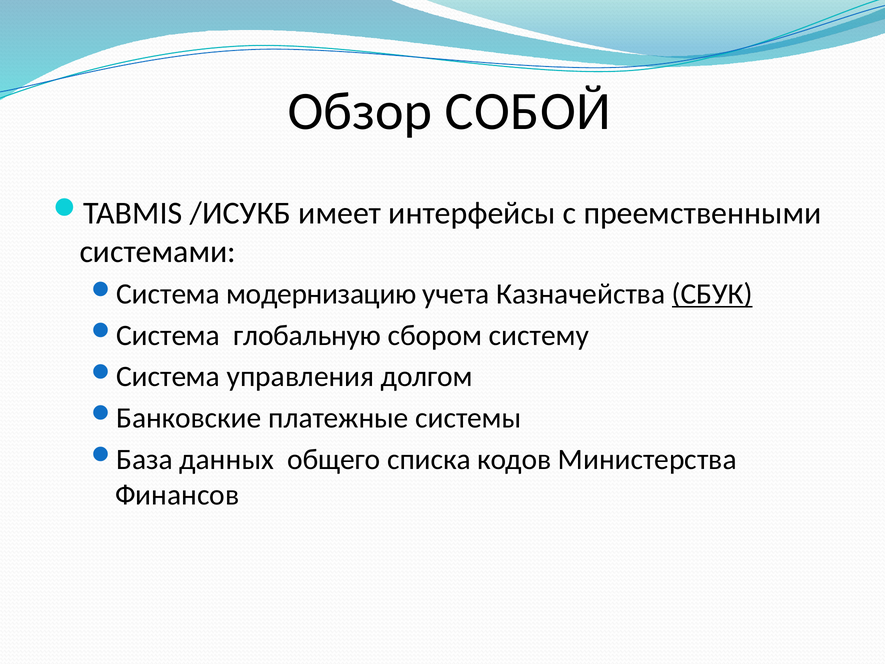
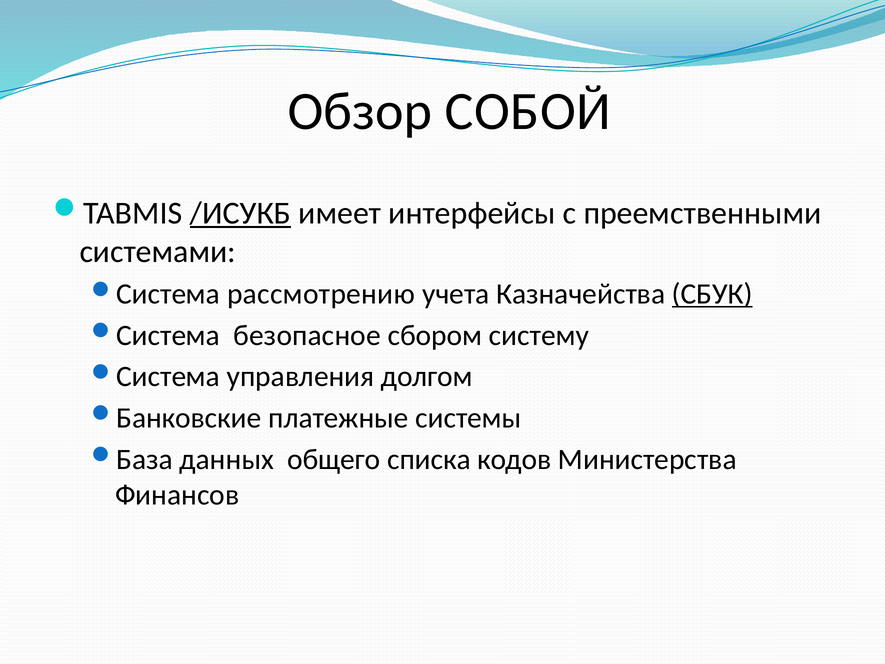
/ИСУКБ underline: none -> present
модернизацию: модернизацию -> рассмотрению
глобальную: глобальную -> безопасное
